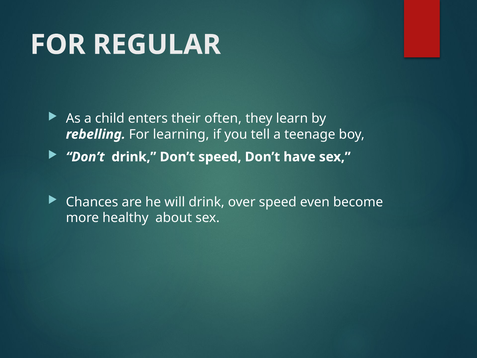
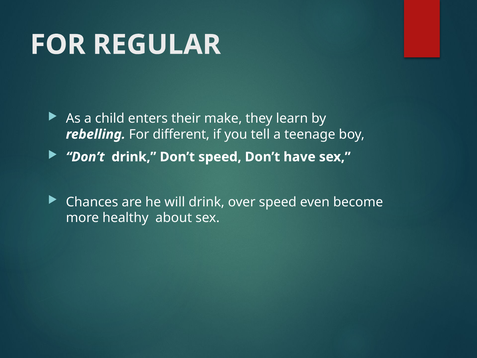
often: often -> make
learning: learning -> different
